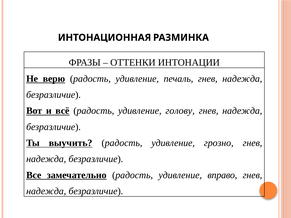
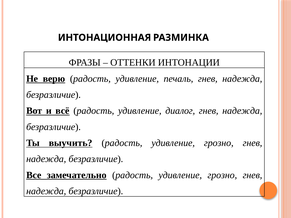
голову: голову -> диалог
замечательно радость удивление вправо: вправо -> грозно
